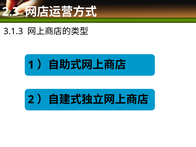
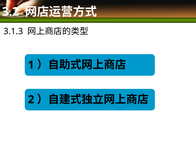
2.3: 2.3 -> 3.2
